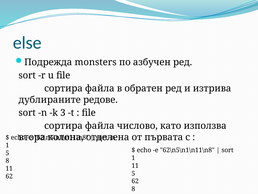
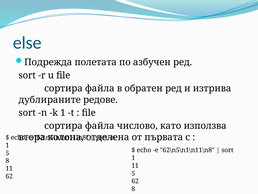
monsters: monsters -> полетата
k 3: 3 -> 1
